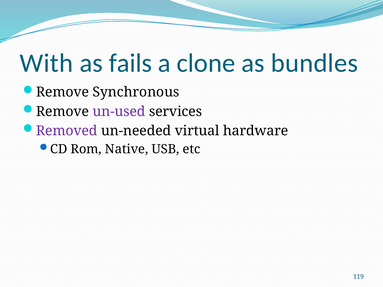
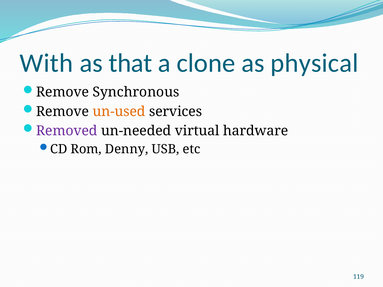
fails: fails -> that
bundles: bundles -> physical
un-used colour: purple -> orange
Native: Native -> Denny
